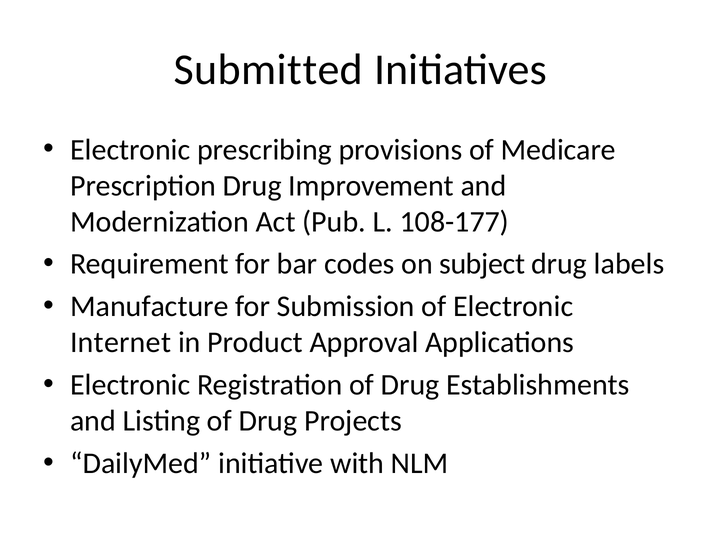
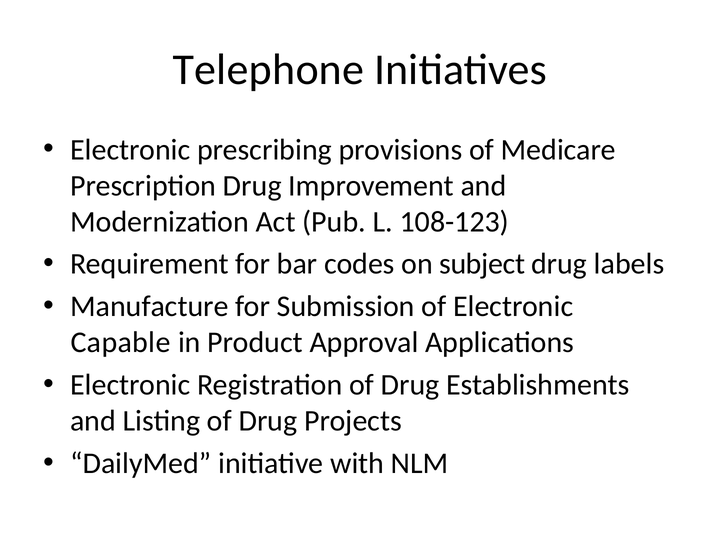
Submitted: Submitted -> Telephone
108-177: 108-177 -> 108-123
Internet: Internet -> Capable
